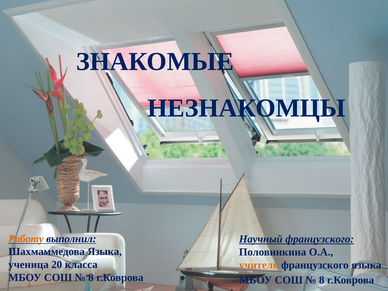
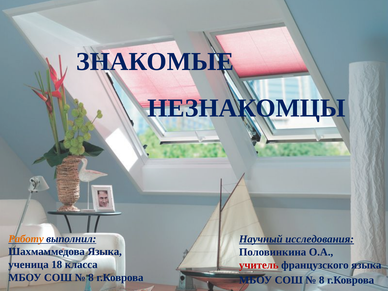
Научный французского: французского -> исследования
20: 20 -> 18
учитель colour: orange -> red
